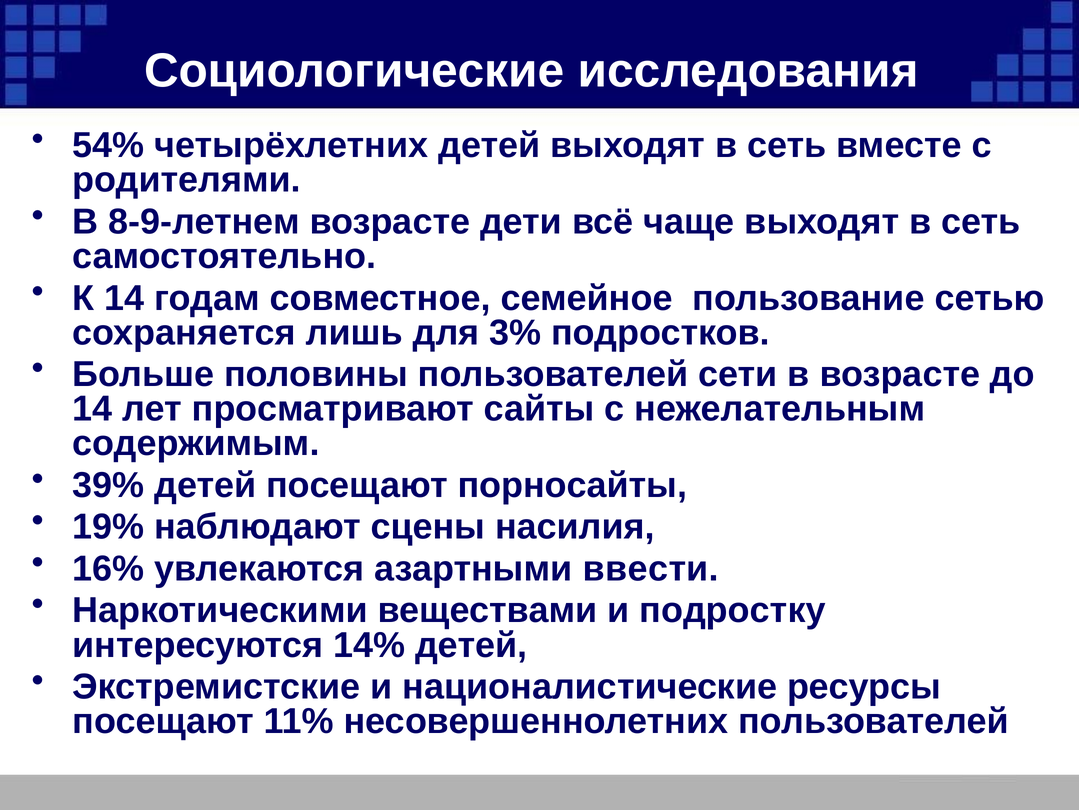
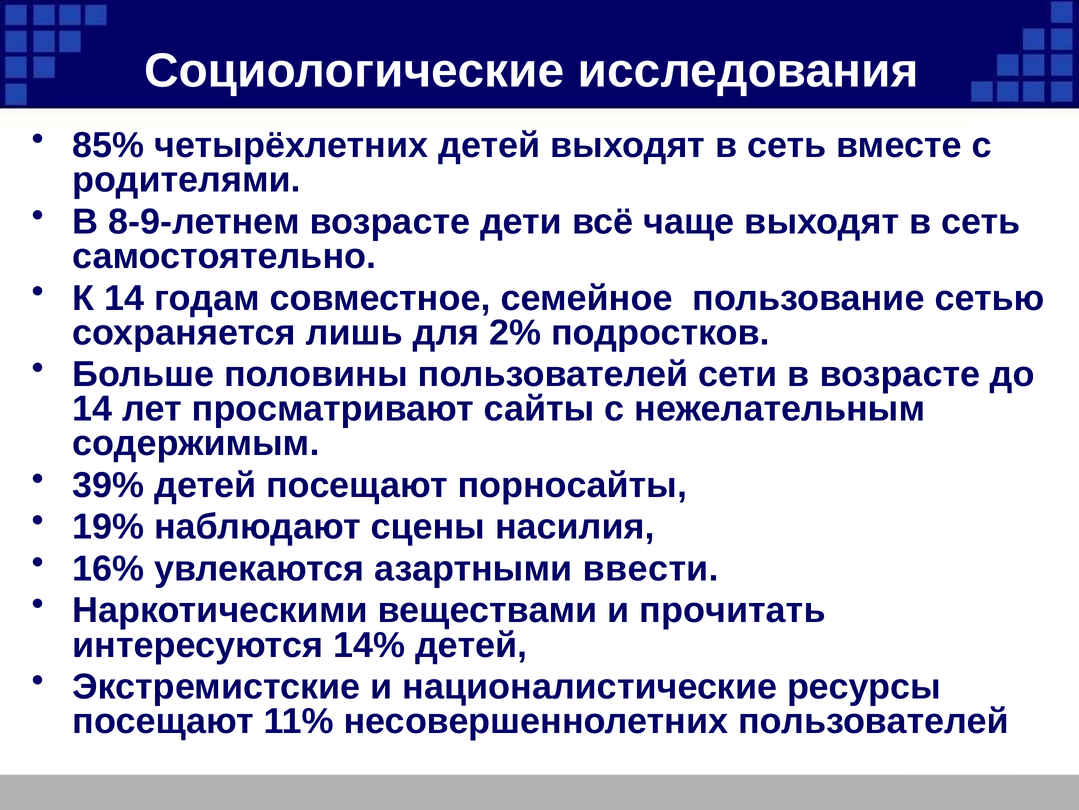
54%: 54% -> 85%
3%: 3% -> 2%
подростку: подростку -> прочитать
